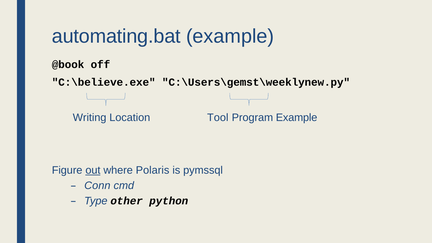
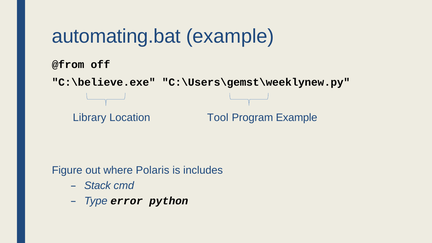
@book: @book -> @from
Writing: Writing -> Library
out underline: present -> none
pymssql: pymssql -> includes
Conn: Conn -> Stack
other: other -> error
